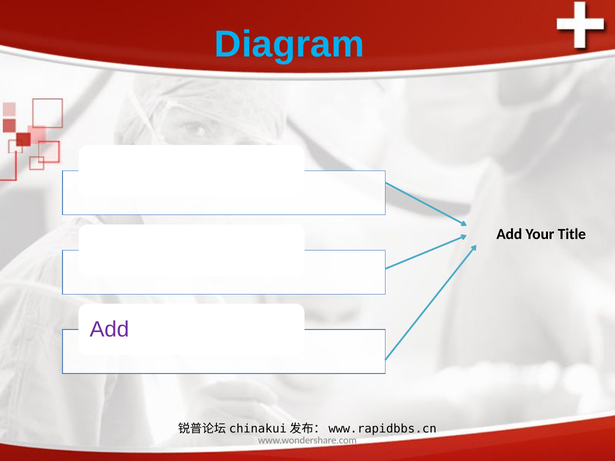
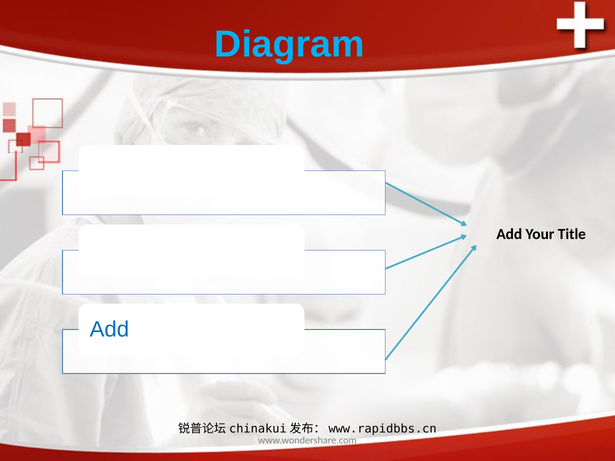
Add at (109, 329) colour: purple -> blue
